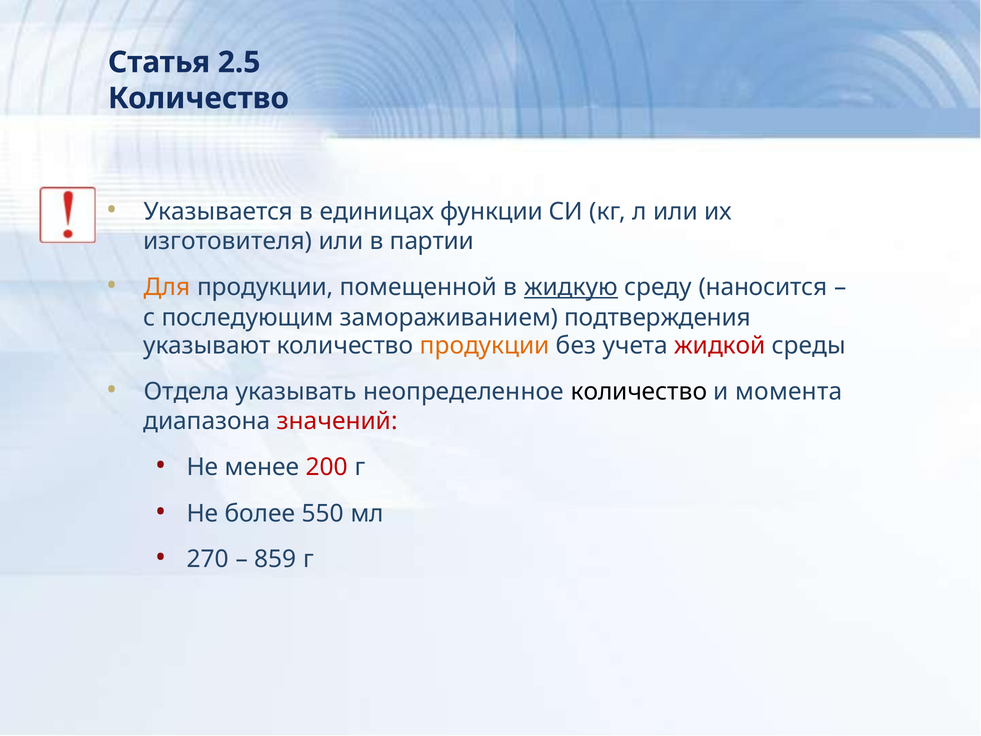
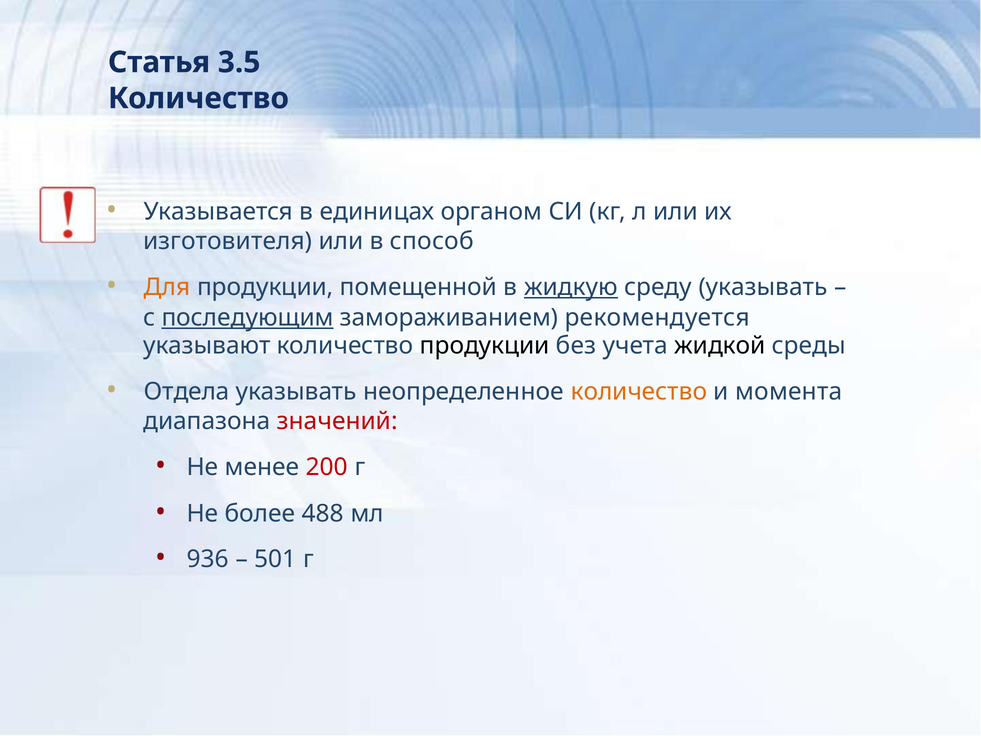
2.5: 2.5 -> 3.5
функции: функции -> органом
партии: партии -> способ
среду наносится: наносится -> указывать
последующим underline: none -> present
подтверждения: подтверждения -> рекомендуется
продукции at (485, 346) colour: orange -> black
жидкой colour: red -> black
количество at (639, 392) colour: black -> orange
550: 550 -> 488
270: 270 -> 936
859: 859 -> 501
